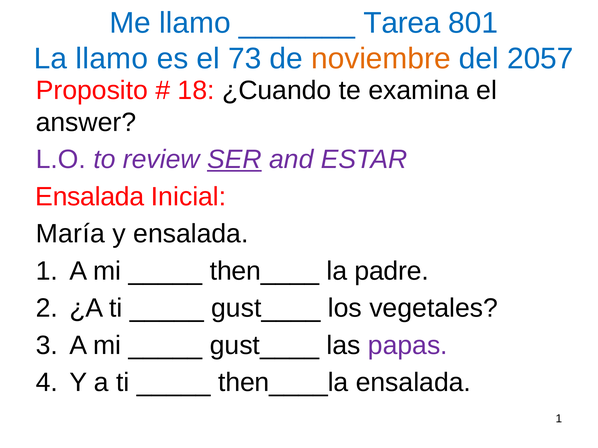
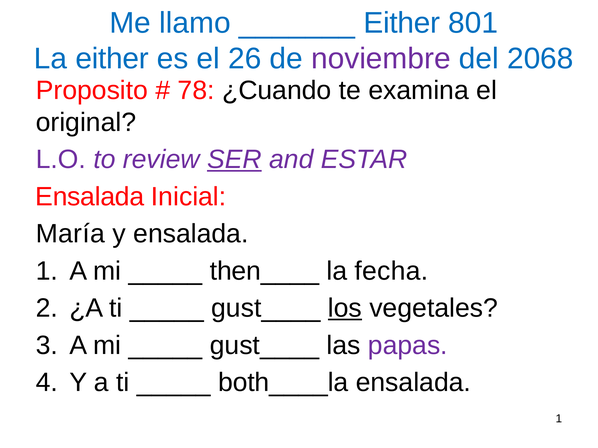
Tarea at (402, 23): Tarea -> Either
La llamo: llamo -> either
73: 73 -> 26
noviembre colour: orange -> purple
2057: 2057 -> 2068
18: 18 -> 78
answer: answer -> original
padre: padre -> fecha
los underline: none -> present
then____la: then____la -> both____la
